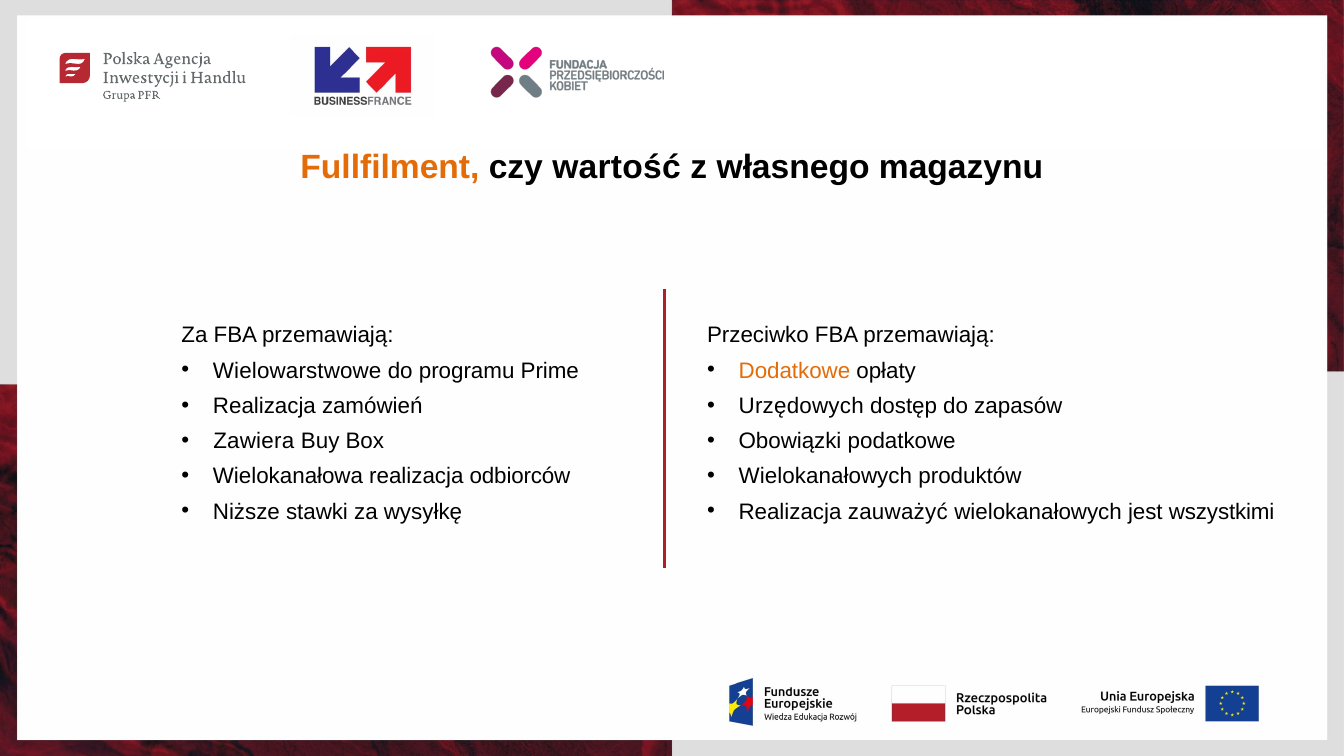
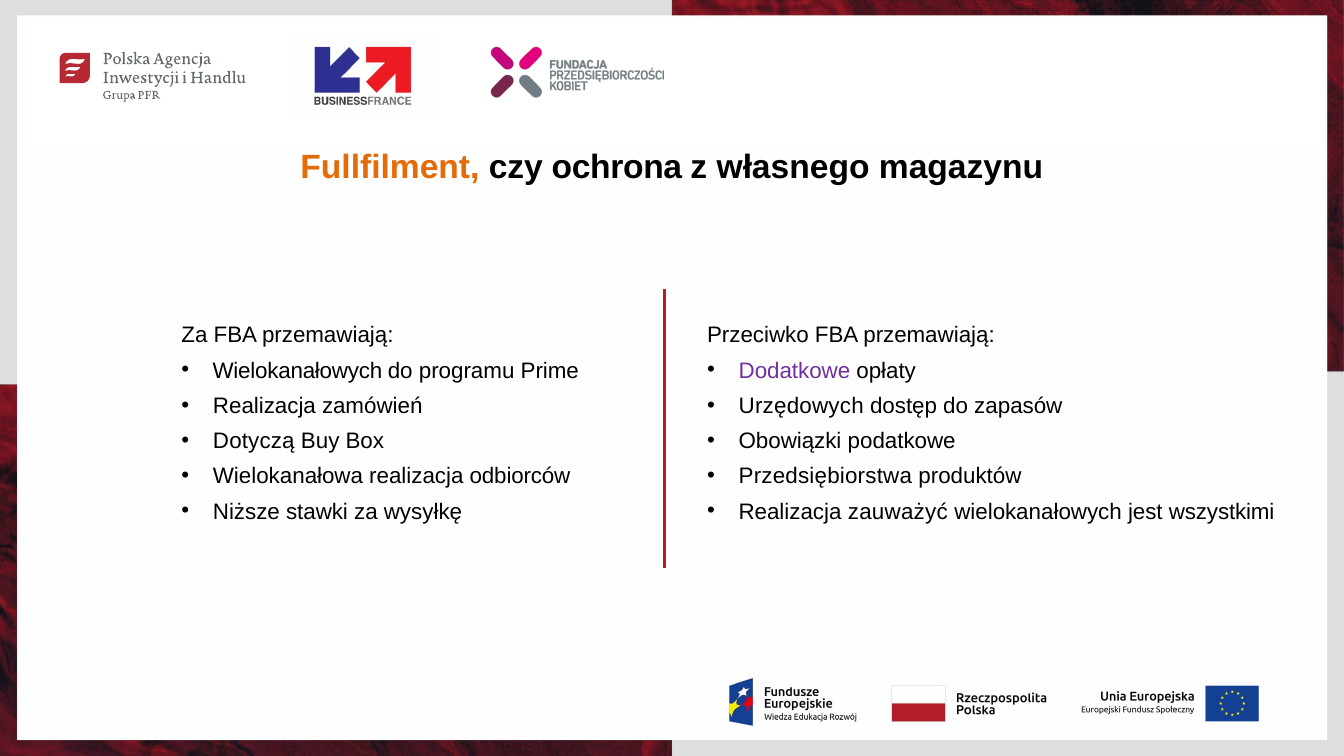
wartość: wartość -> ochrona
Wielowarstwowe at (297, 371): Wielowarstwowe -> Wielokanałowych
Dodatkowe colour: orange -> purple
Zawiera: Zawiera -> Dotyczą
Wielokanałowych at (825, 477): Wielokanałowych -> Przedsiębiorstwa
